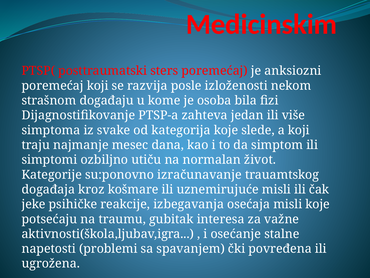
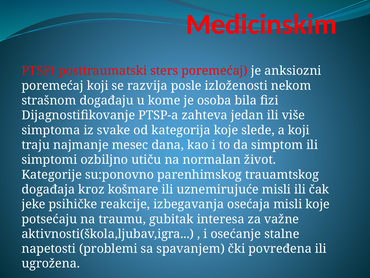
izračunavanje: izračunavanje -> parenhimskog
